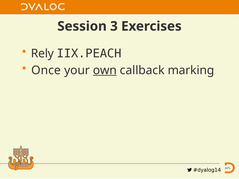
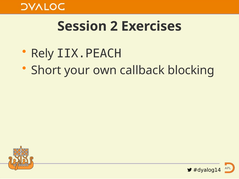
3: 3 -> 2
Once: Once -> Short
own underline: present -> none
marking: marking -> blocking
